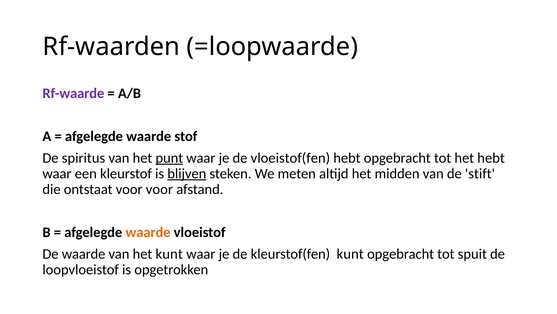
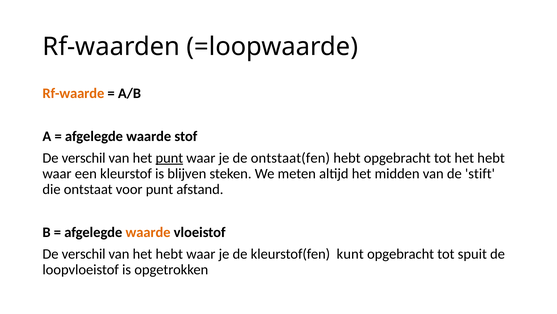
Rf-waarde colour: purple -> orange
spiritus at (84, 158): spiritus -> verschil
vloeistof(fen: vloeistof(fen -> ontstaat(fen
blijven underline: present -> none
voor voor: voor -> punt
waarde at (84, 253): waarde -> verschil
van het kunt: kunt -> hebt
